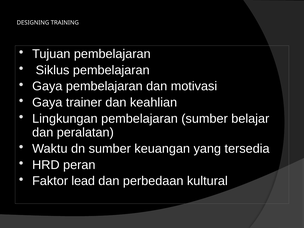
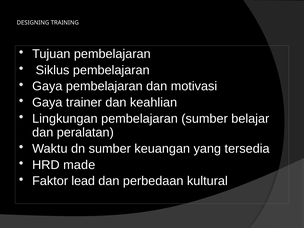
peran: peran -> made
